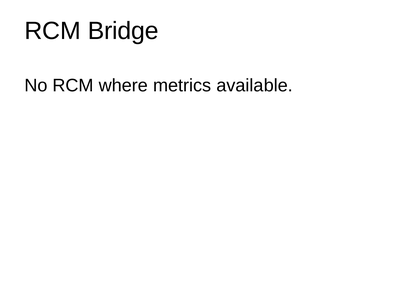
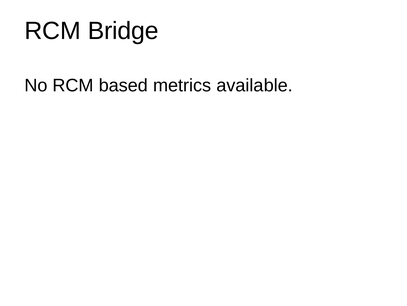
where: where -> based
